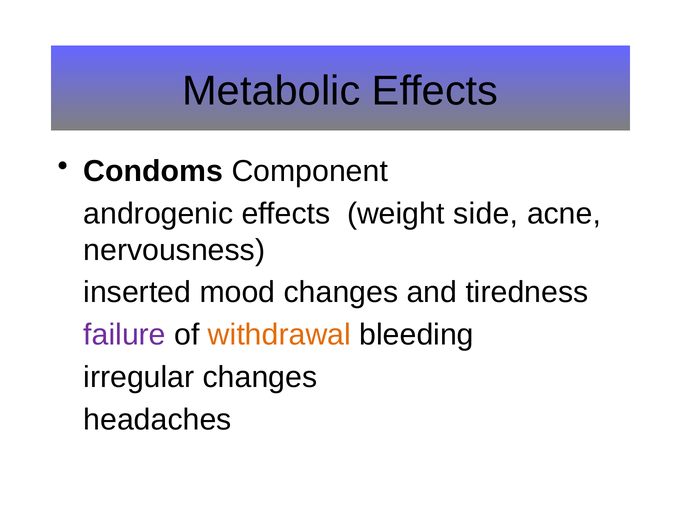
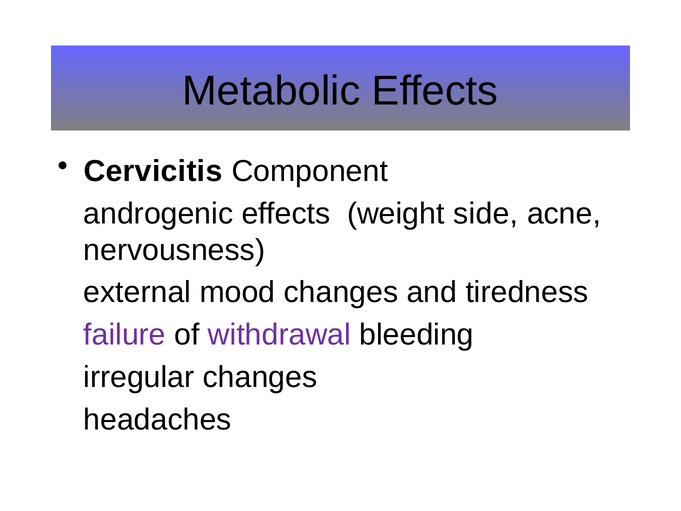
Condoms: Condoms -> Cervicitis
inserted: inserted -> external
withdrawal colour: orange -> purple
